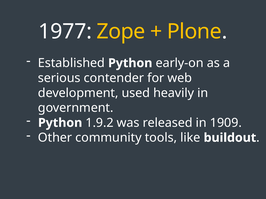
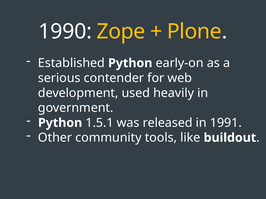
1977: 1977 -> 1990
1.9.2: 1.9.2 -> 1.5.1
1909: 1909 -> 1991
